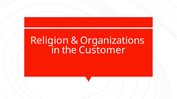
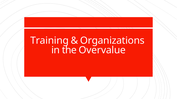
Religion: Religion -> Training
Customer: Customer -> Overvalue
